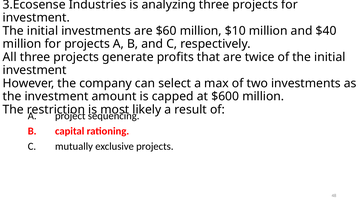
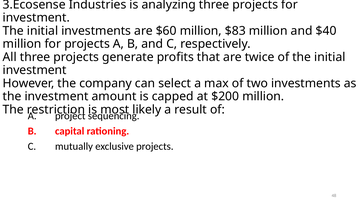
$10: $10 -> $83
$600: $600 -> $200
